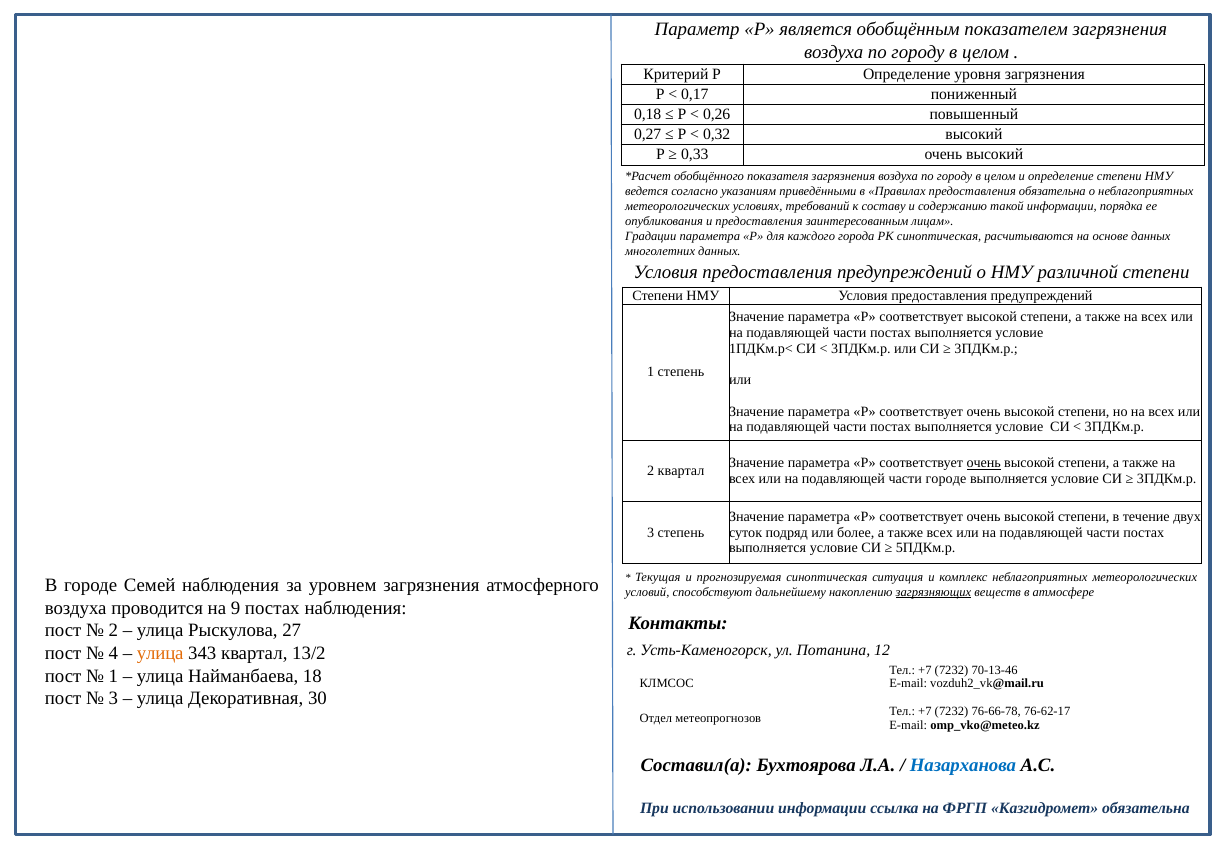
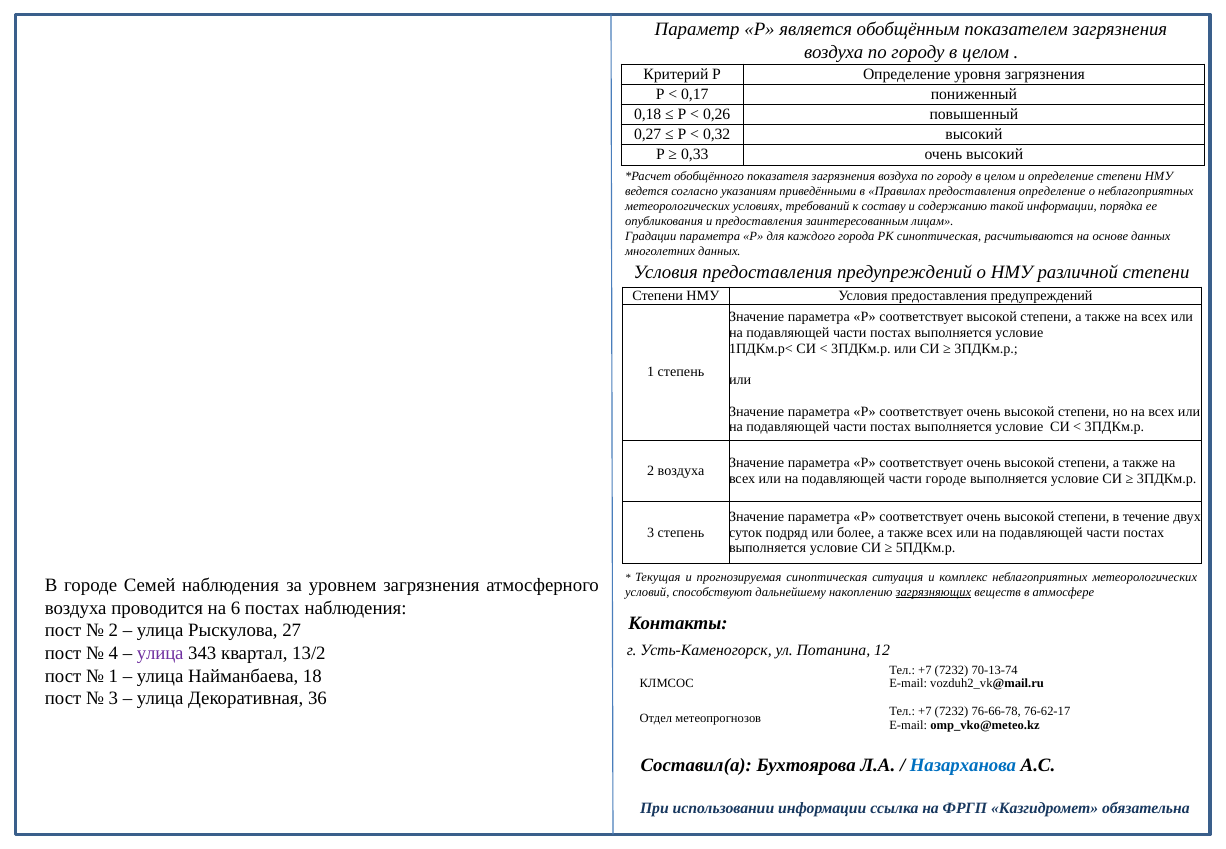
предоставления обязательна: обязательна -> определение
очень at (984, 463) underline: present -> none
2 квартал: квартал -> воздуха
9: 9 -> 6
улица at (160, 653) colour: orange -> purple
70-13-46: 70-13-46 -> 70-13-74
30: 30 -> 36
